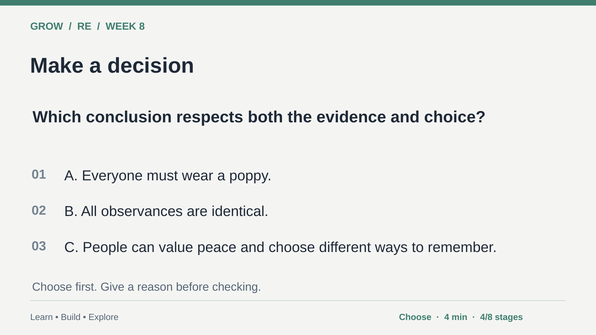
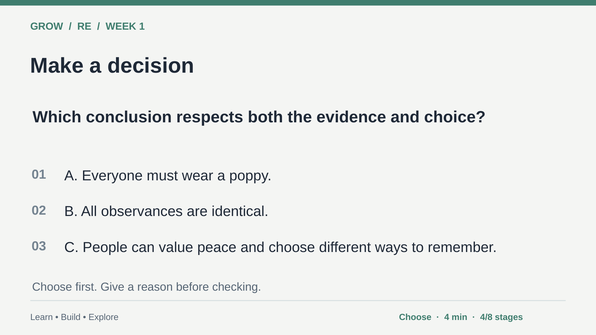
8: 8 -> 1
